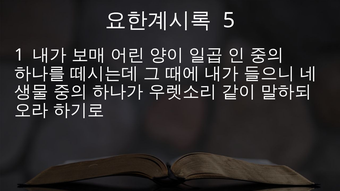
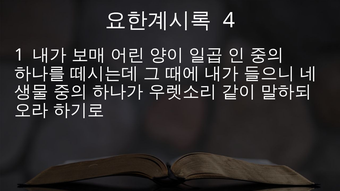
5: 5 -> 4
